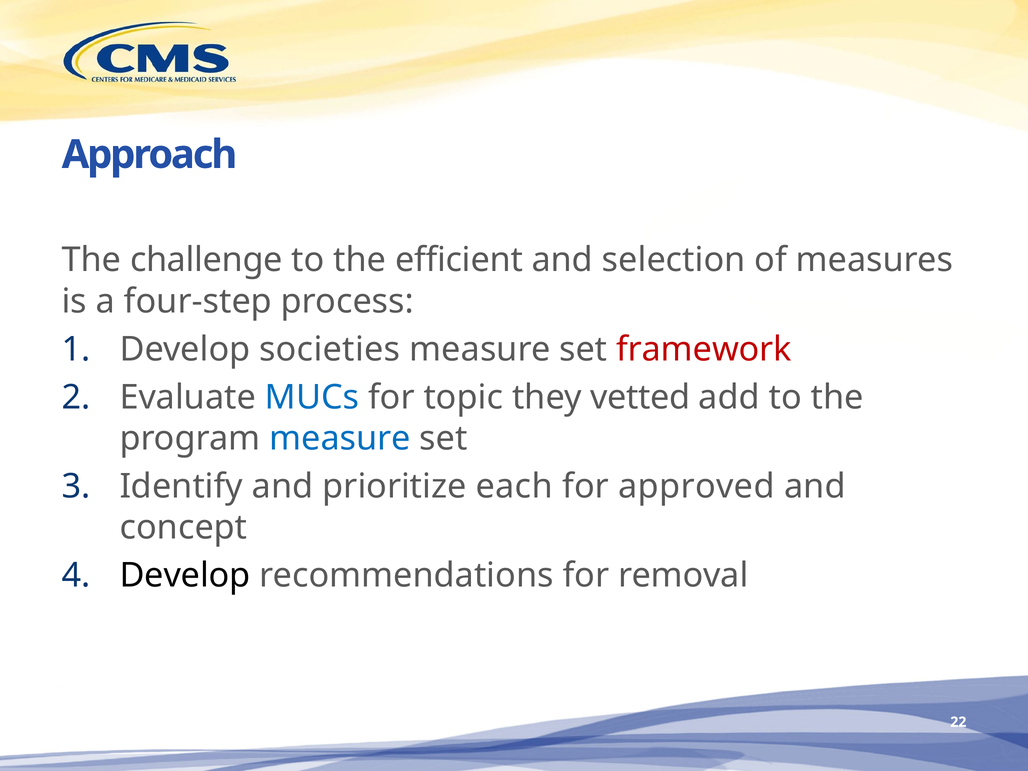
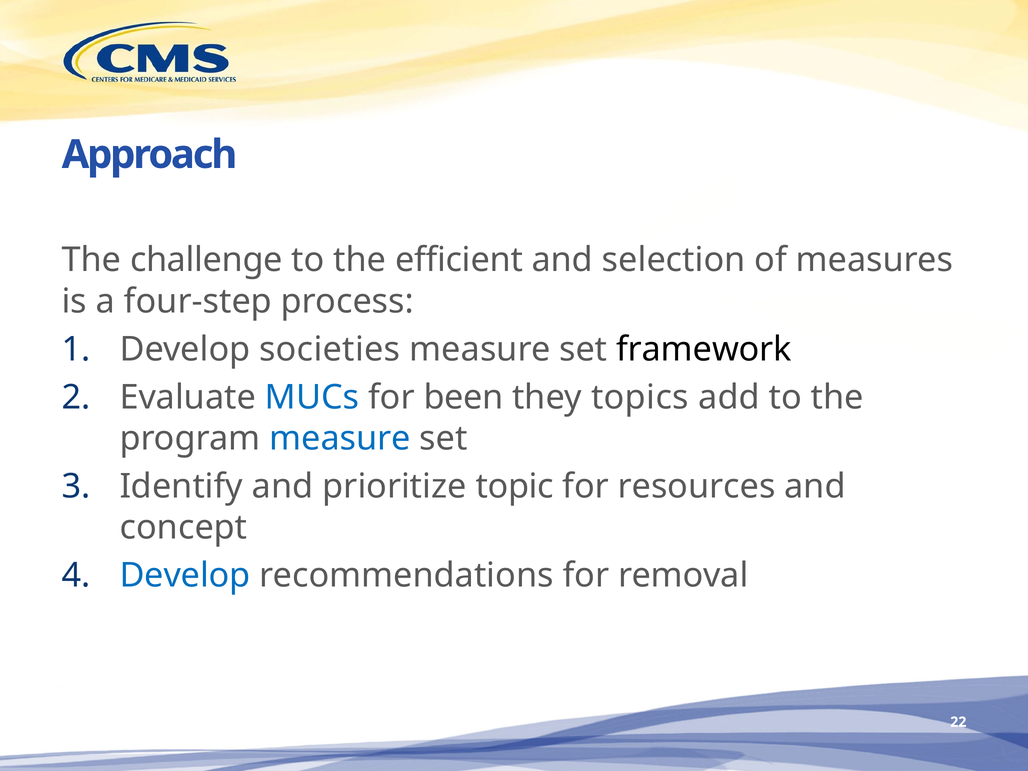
framework colour: red -> black
topic: topic -> been
vetted: vetted -> topics
each: each -> topic
approved: approved -> resources
Develop at (185, 575) colour: black -> blue
